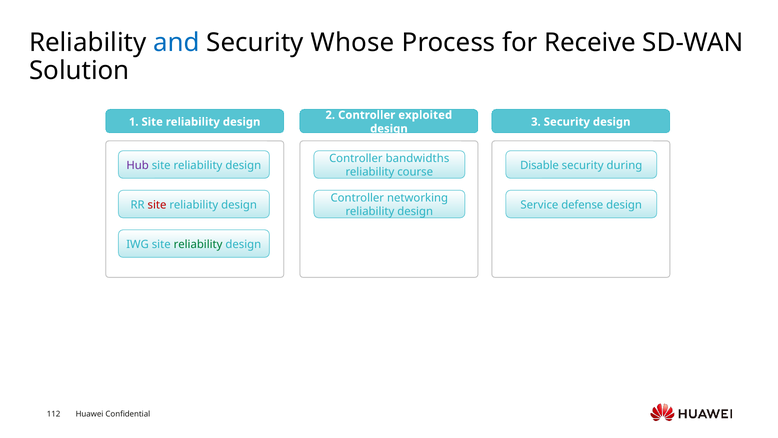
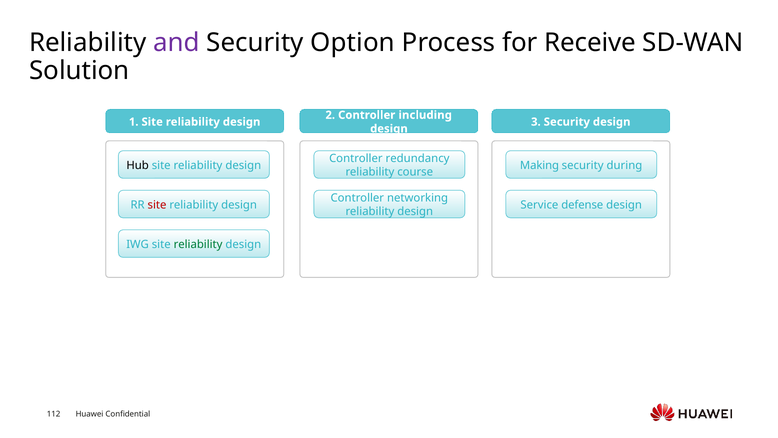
and colour: blue -> purple
Whose: Whose -> Option
exploited: exploited -> including
bandwidths: bandwidths -> redundancy
Hub colour: purple -> black
Disable: Disable -> Making
